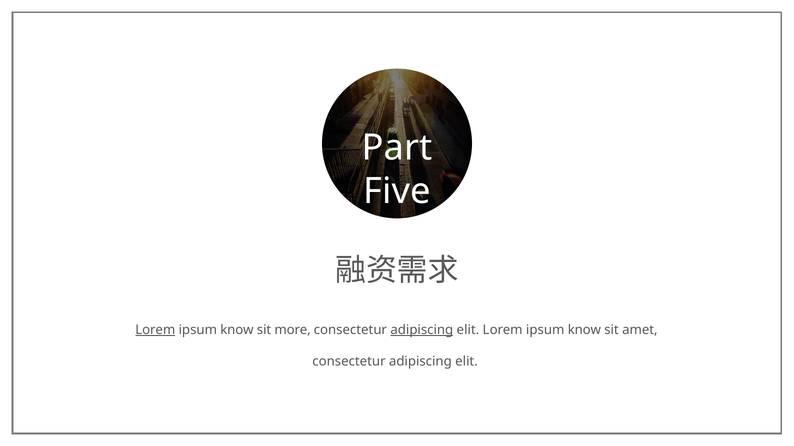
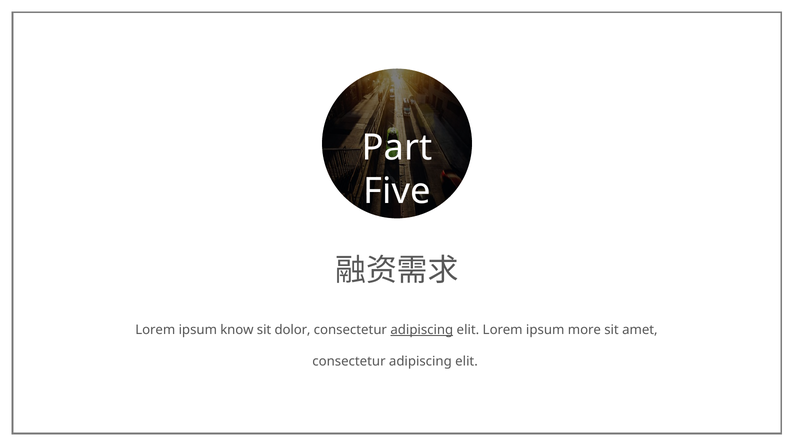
Lorem at (155, 330) underline: present -> none
more: more -> dolor
elit Lorem ipsum know: know -> more
